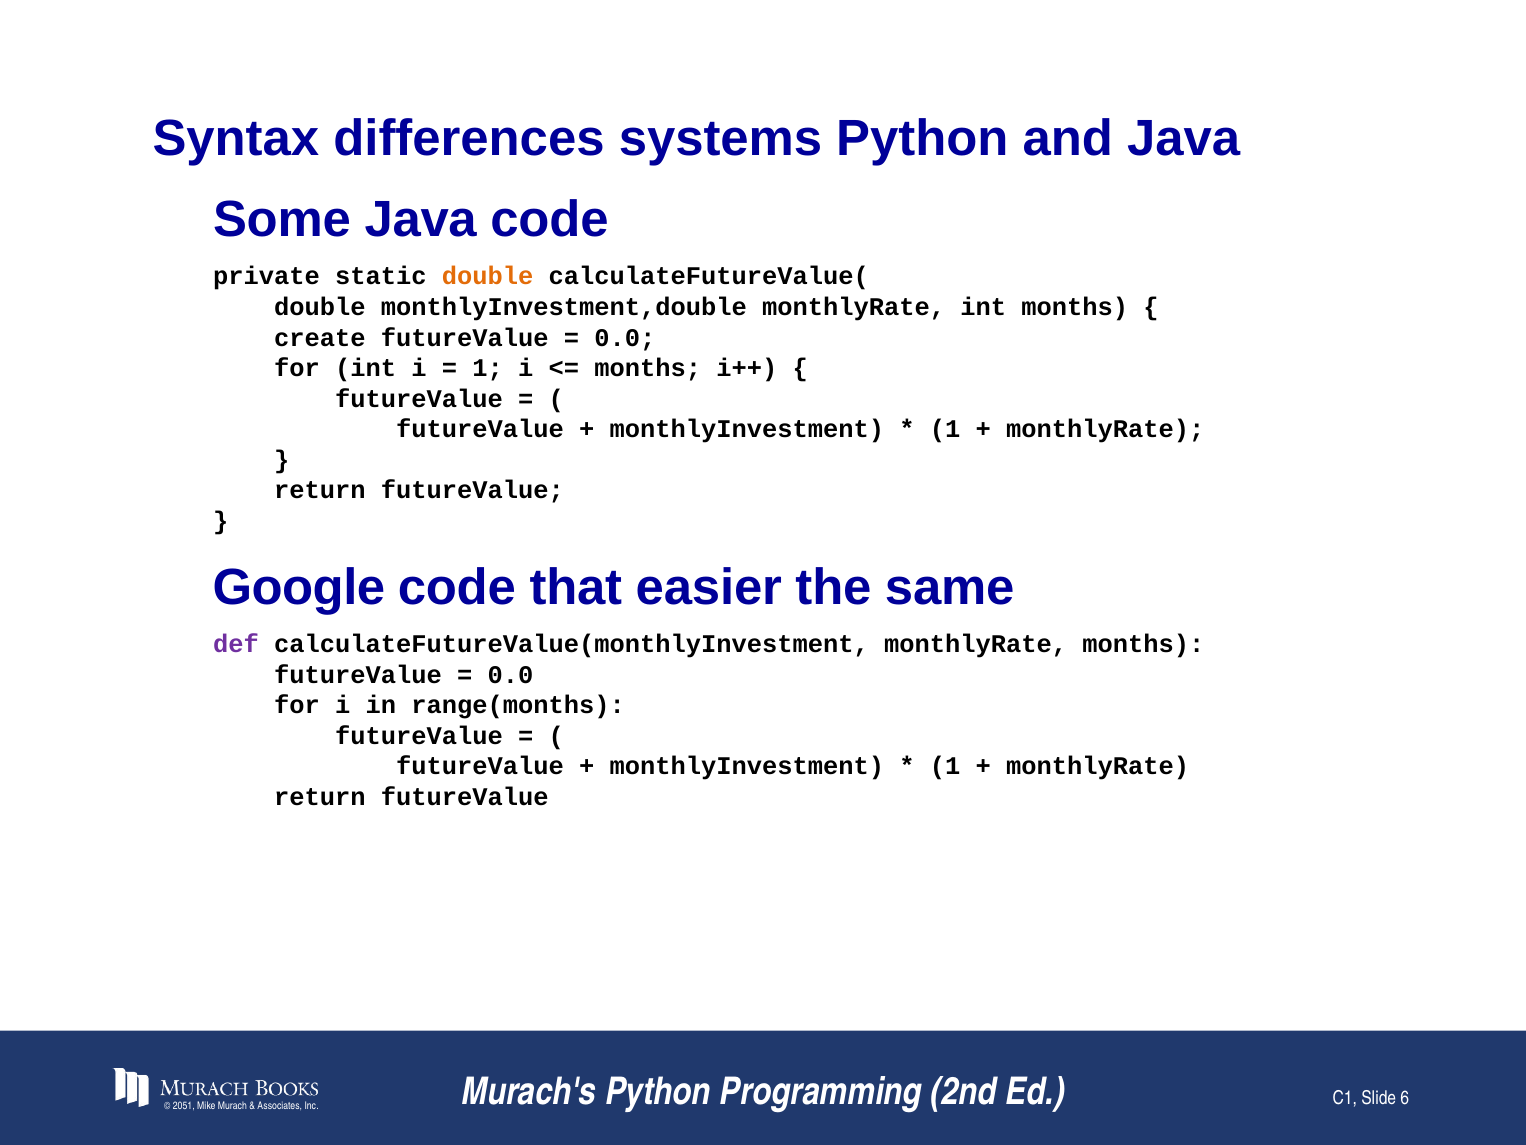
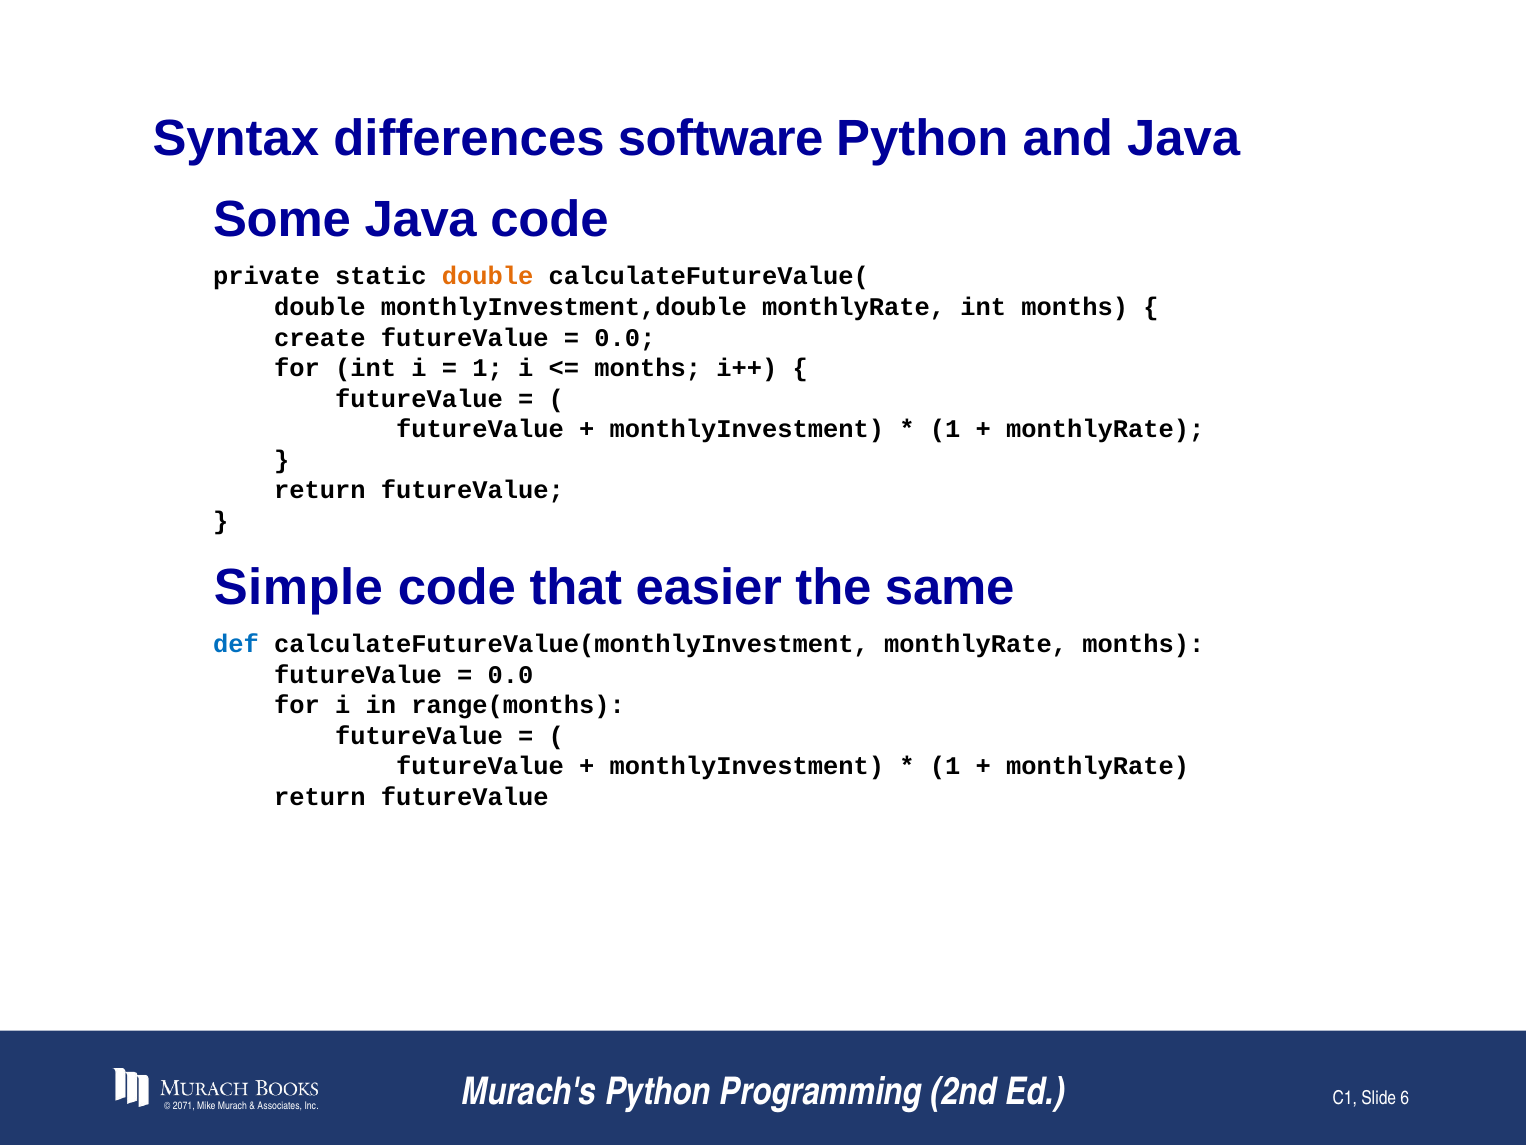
systems: systems -> software
Google: Google -> Simple
def colour: purple -> blue
2051: 2051 -> 2071
